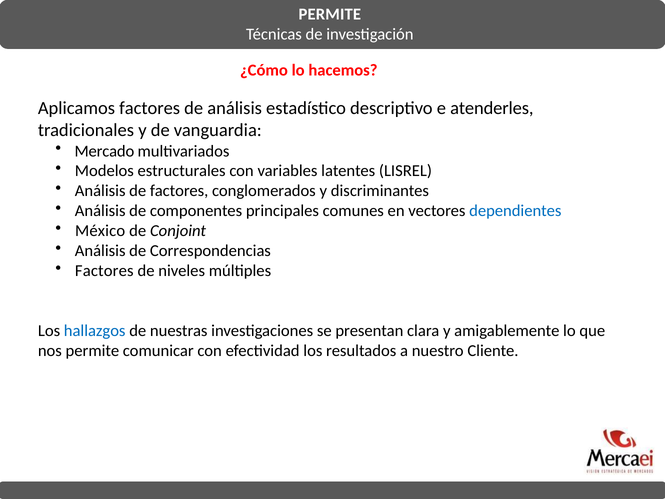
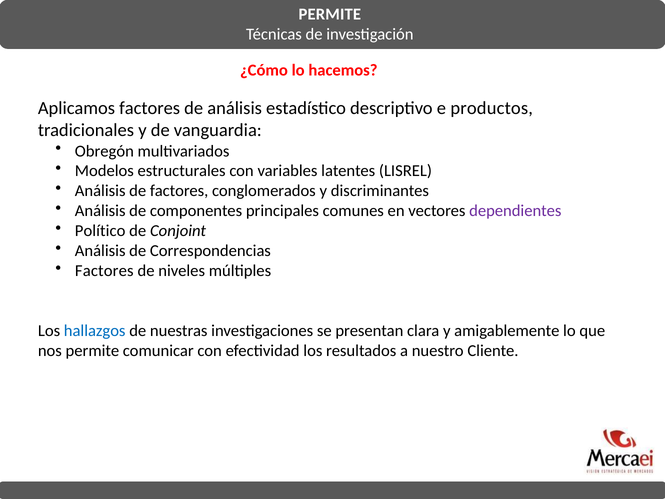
atenderles: atenderles -> productos
Mercado: Mercado -> Obregón
dependientes colour: blue -> purple
México: México -> Político
